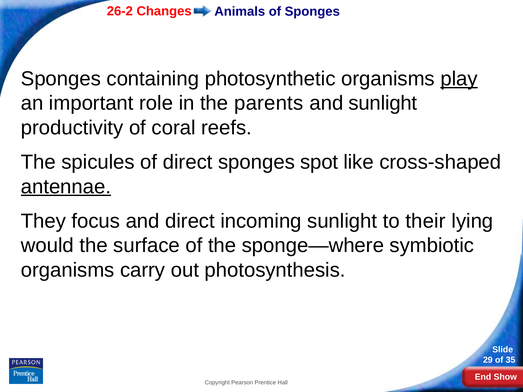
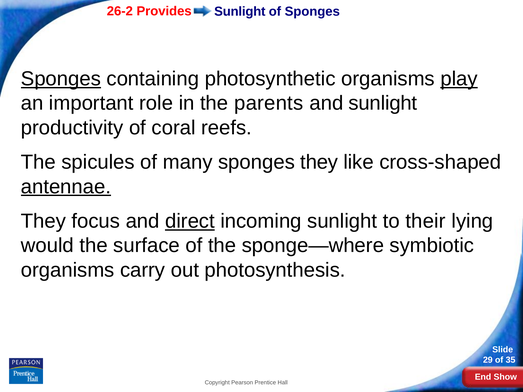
Changes: Changes -> Provides
Animals at (240, 11): Animals -> Sunlight
Sponges at (61, 79) underline: none -> present
of direct: direct -> many
sponges spot: spot -> they
direct at (190, 221) underline: none -> present
